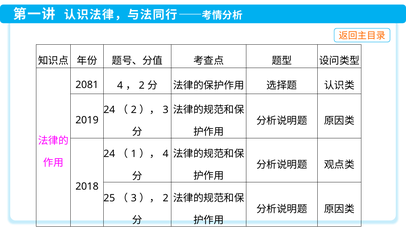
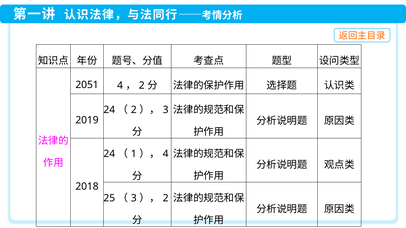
2081: 2081 -> 2051
